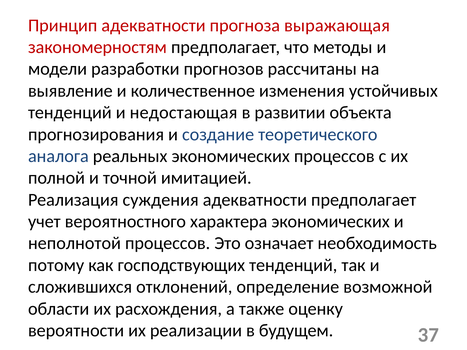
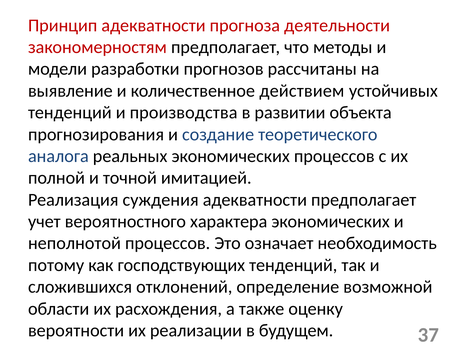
выражающая: выражающая -> деятельности
изменения: изменения -> действием
недостающая: недостающая -> производства
